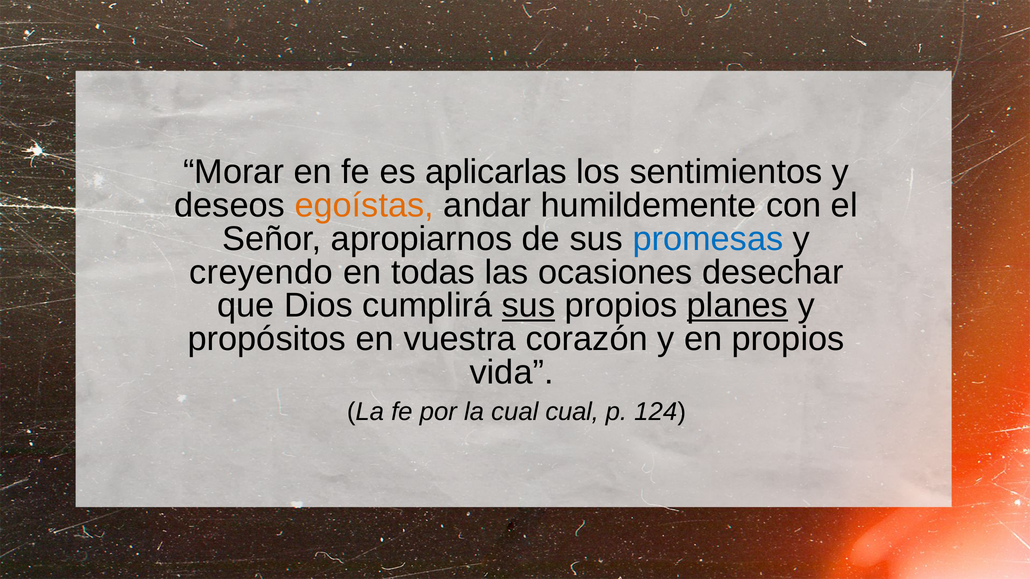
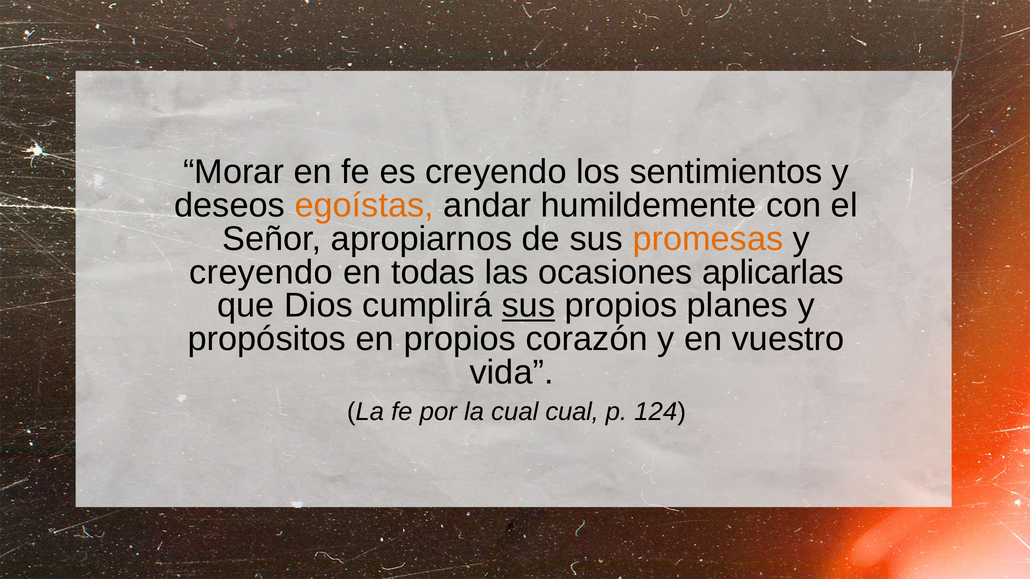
es aplicarlas: aplicarlas -> creyendo
promesas colour: blue -> orange
desechar: desechar -> aplicarlas
planes underline: present -> none
en vuestra: vuestra -> propios
en propios: propios -> vuestro
